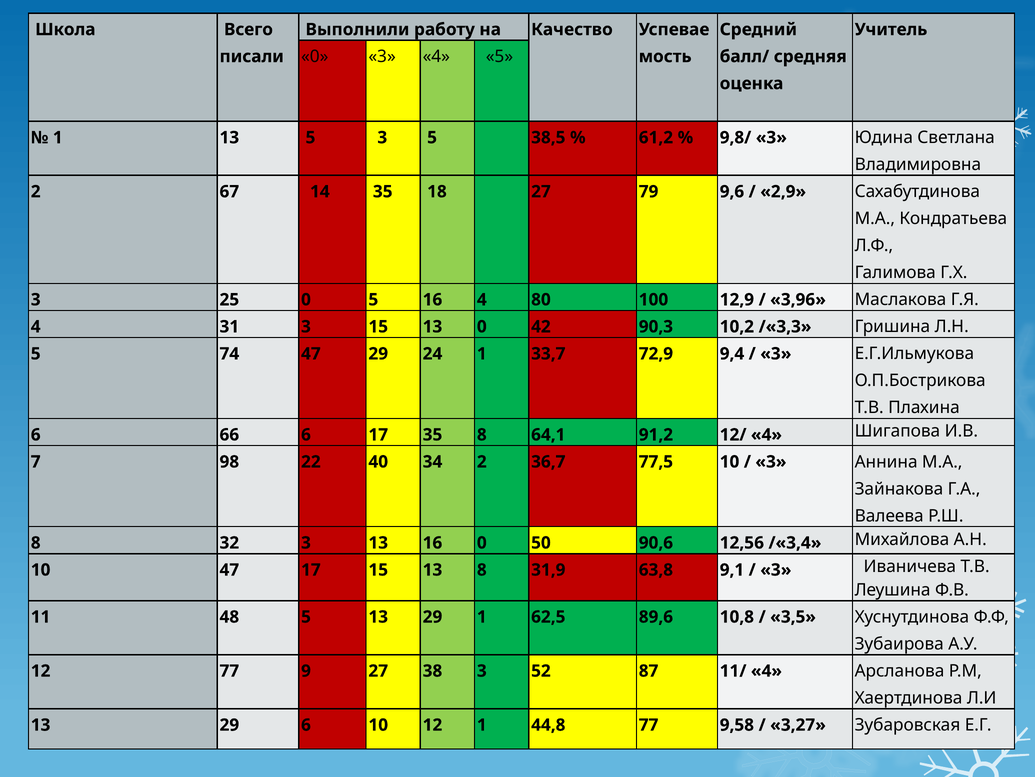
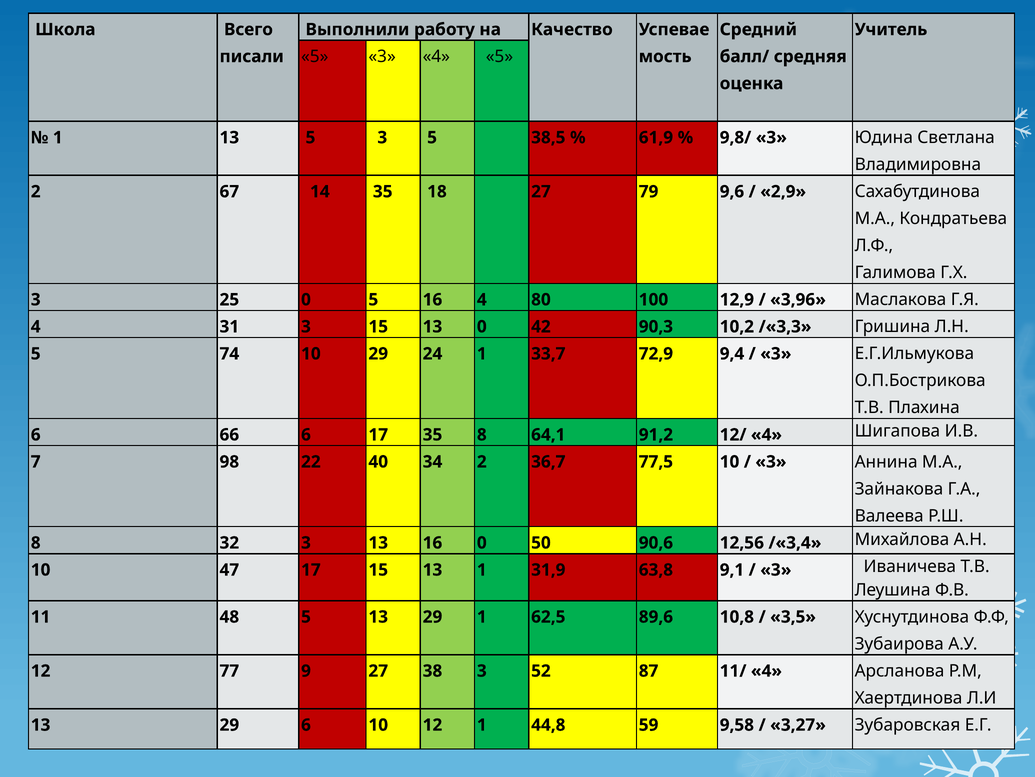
0 at (315, 56): 0 -> 5
61,2: 61,2 -> 61,9
74 47: 47 -> 10
13 8: 8 -> 1
44,8 77: 77 -> 59
